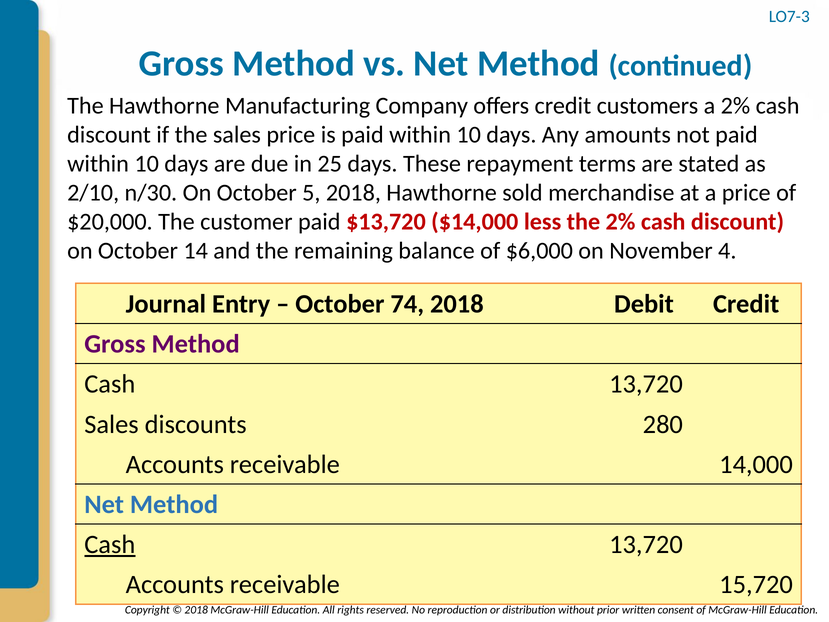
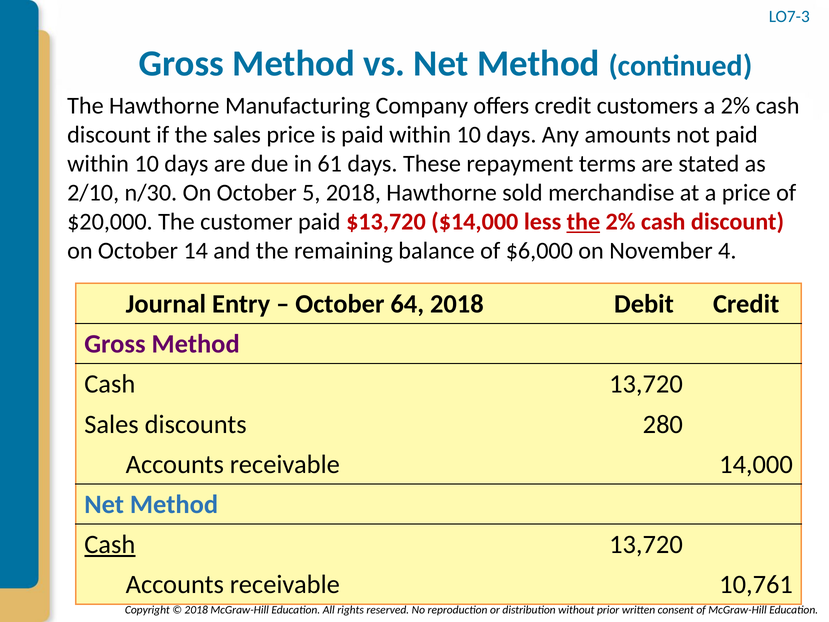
25: 25 -> 61
the at (583, 222) underline: none -> present
74: 74 -> 64
15,720: 15,720 -> 10,761
